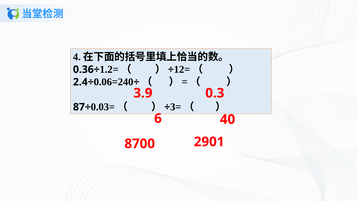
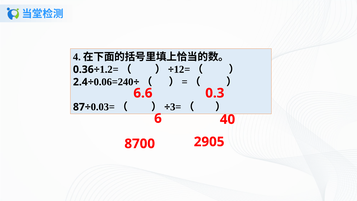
3.9: 3.9 -> 6.6
2901: 2901 -> 2905
